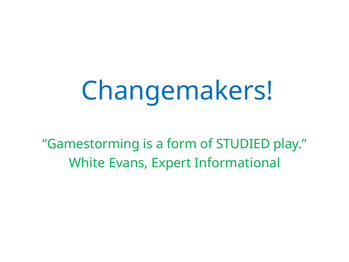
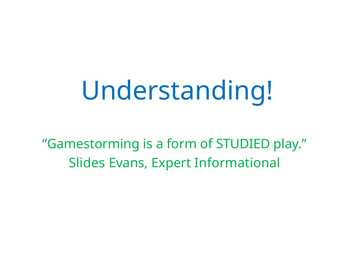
Changemakers: Changemakers -> Understanding
White: White -> Slides
